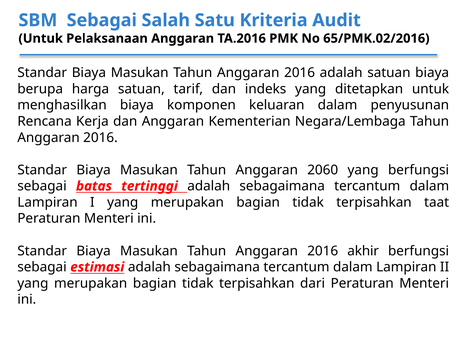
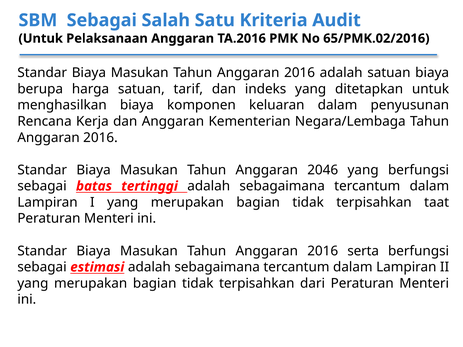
2060: 2060 -> 2046
akhir: akhir -> serta
